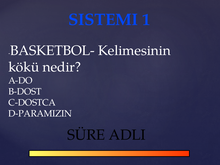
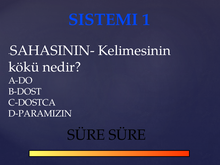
BASKETBOL-: BASKETBOL- -> SAHASININ-
SÜRE ADLI: ADLI -> SÜRE
